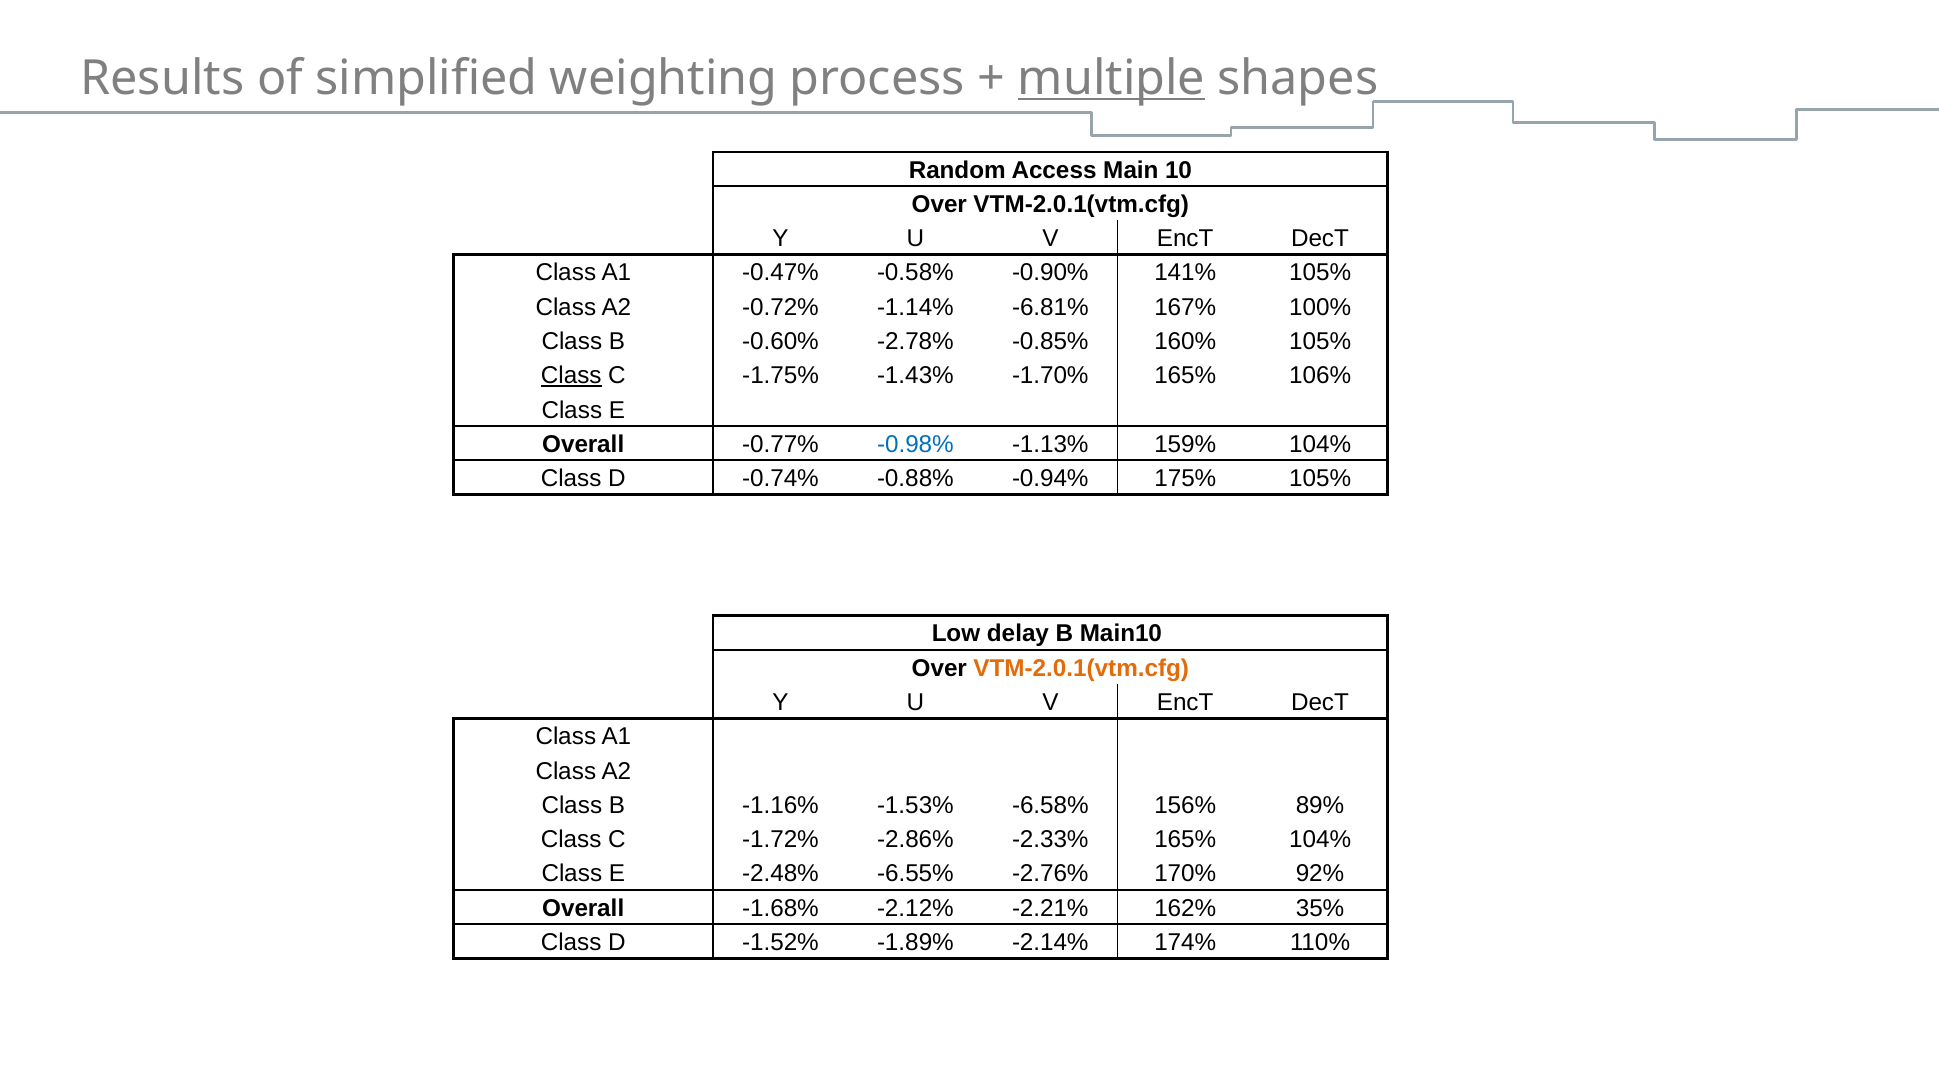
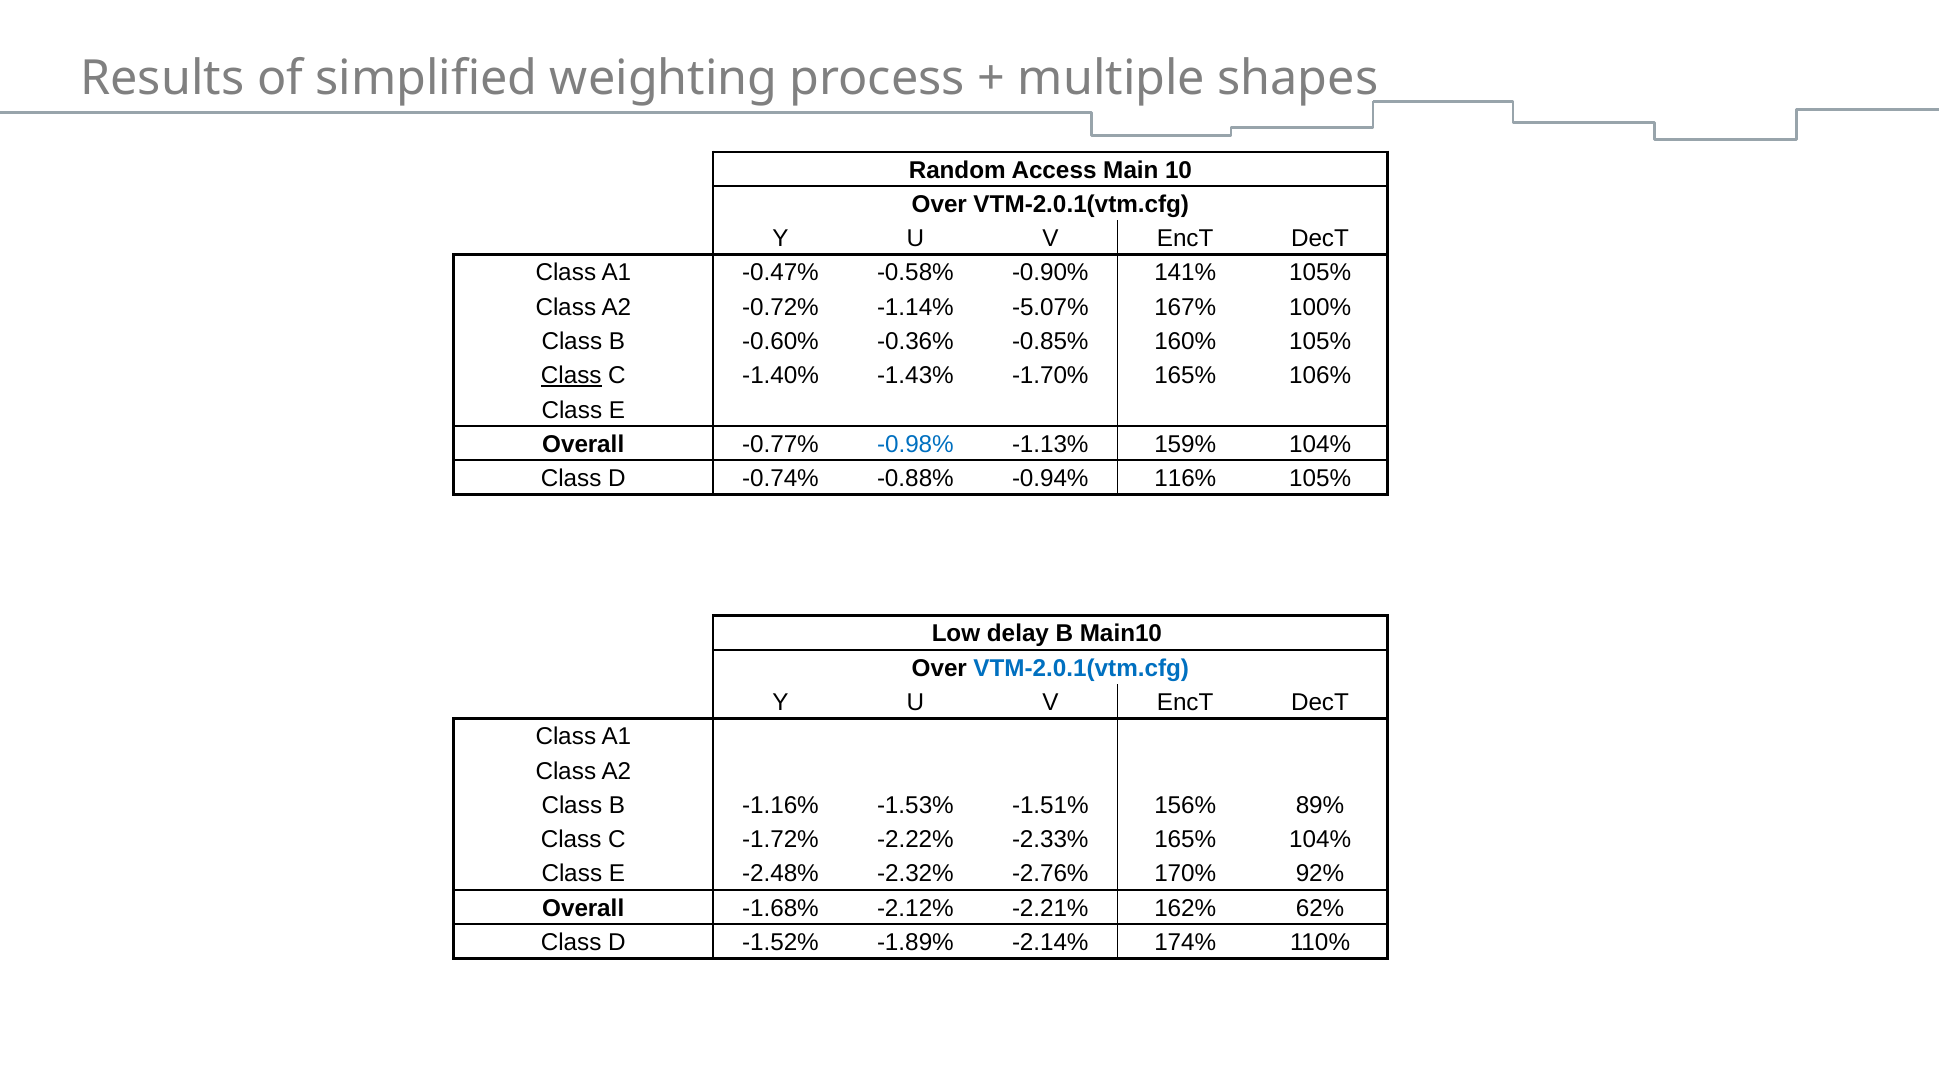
multiple underline: present -> none
-6.81%: -6.81% -> -5.07%
-2.78%: -2.78% -> -0.36%
-1.75%: -1.75% -> -1.40%
175%: 175% -> 116%
VTM-2.0.1(vtm.cfg at (1081, 668) colour: orange -> blue
-6.58%: -6.58% -> -1.51%
-2.86%: -2.86% -> -2.22%
-6.55%: -6.55% -> -2.32%
35%: 35% -> 62%
